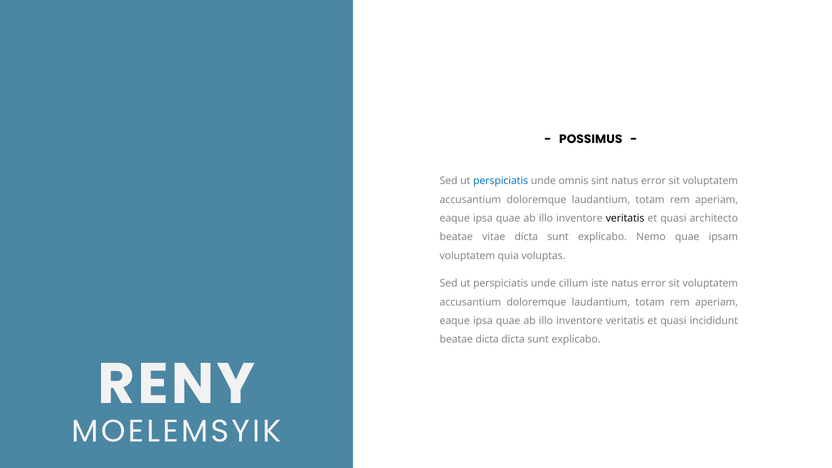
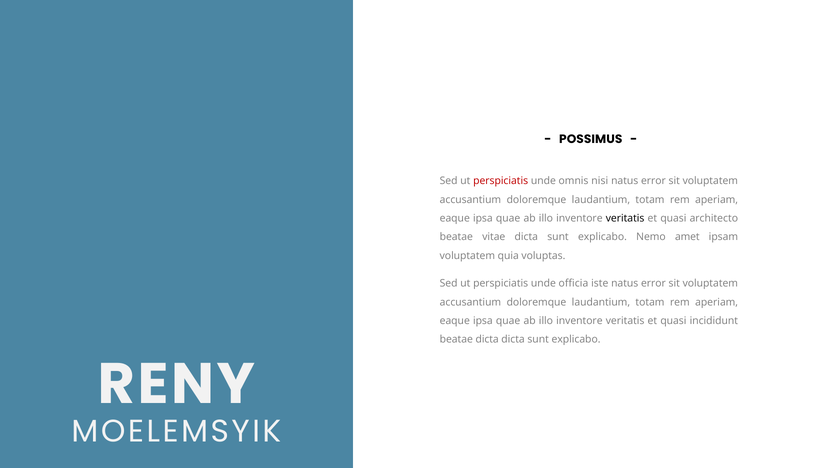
perspiciatis at (501, 181) colour: blue -> red
sint: sint -> nisi
Nemo quae: quae -> amet
cillum: cillum -> officia
